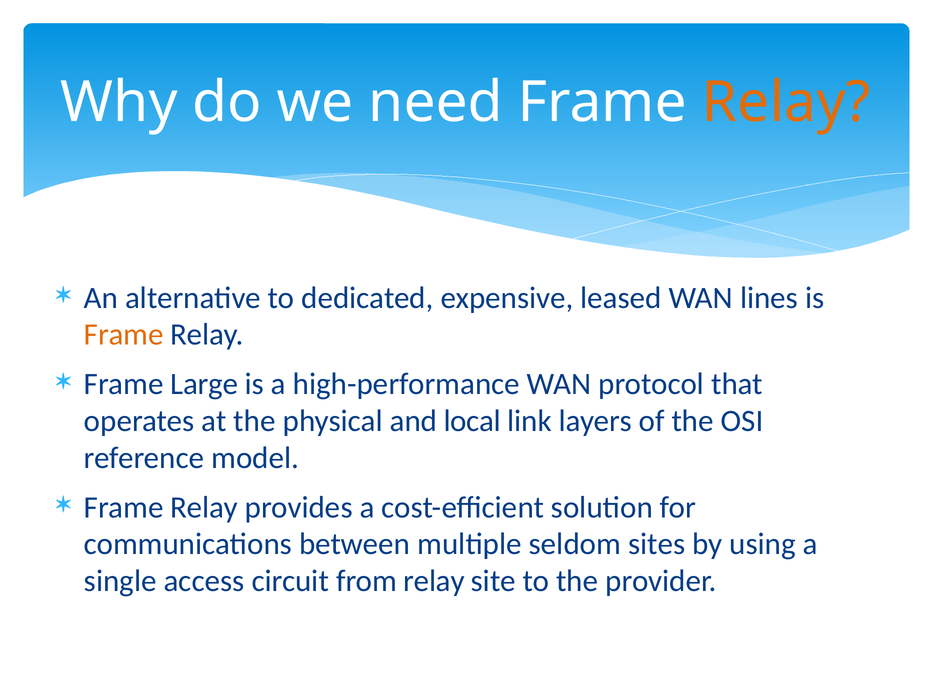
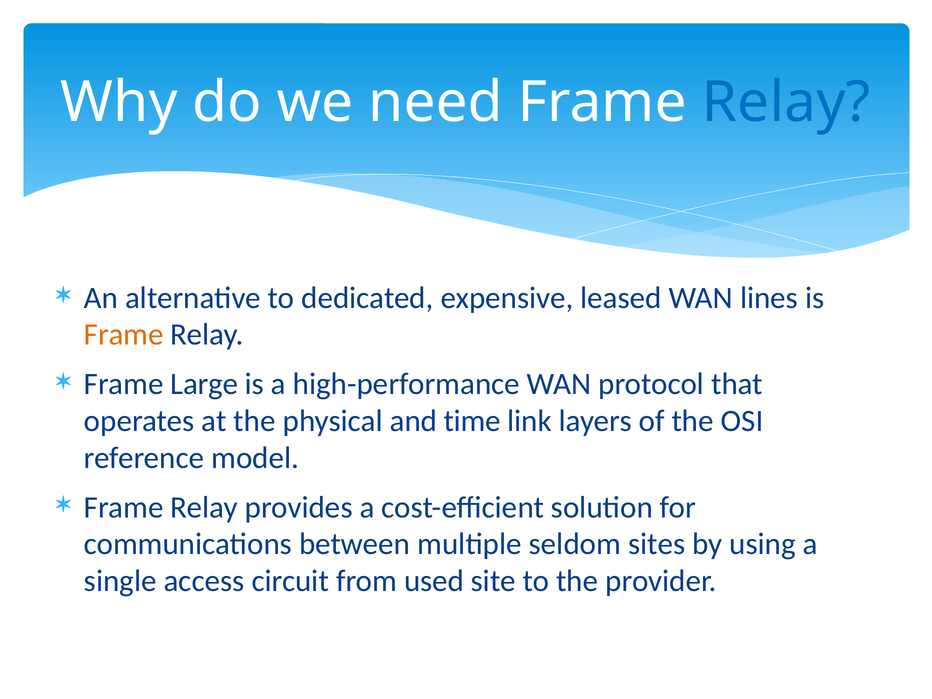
Relay at (786, 102) colour: orange -> blue
local: local -> time
from relay: relay -> used
